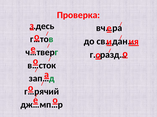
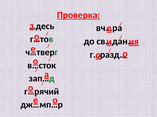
Проверка underline: none -> present
